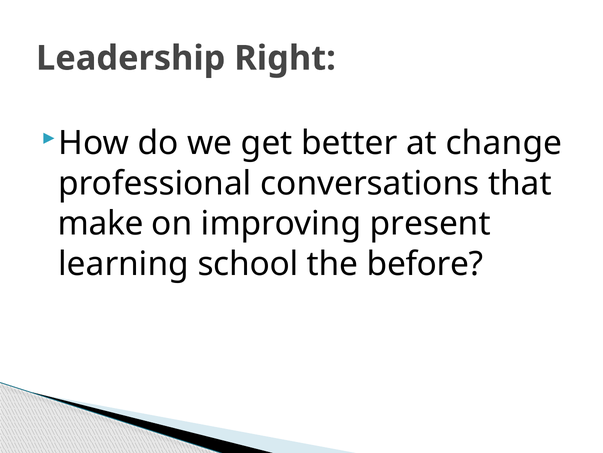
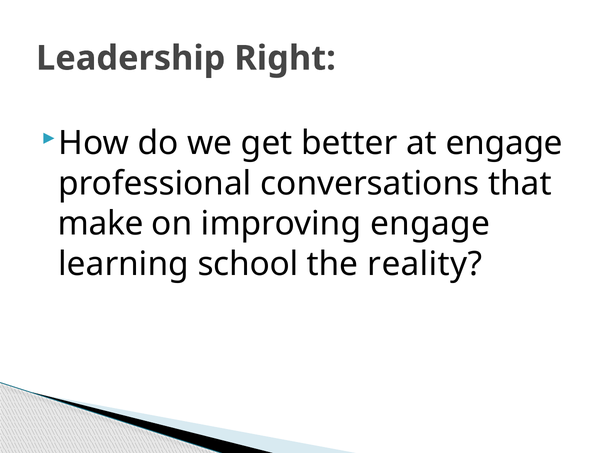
at change: change -> engage
improving present: present -> engage
before: before -> reality
